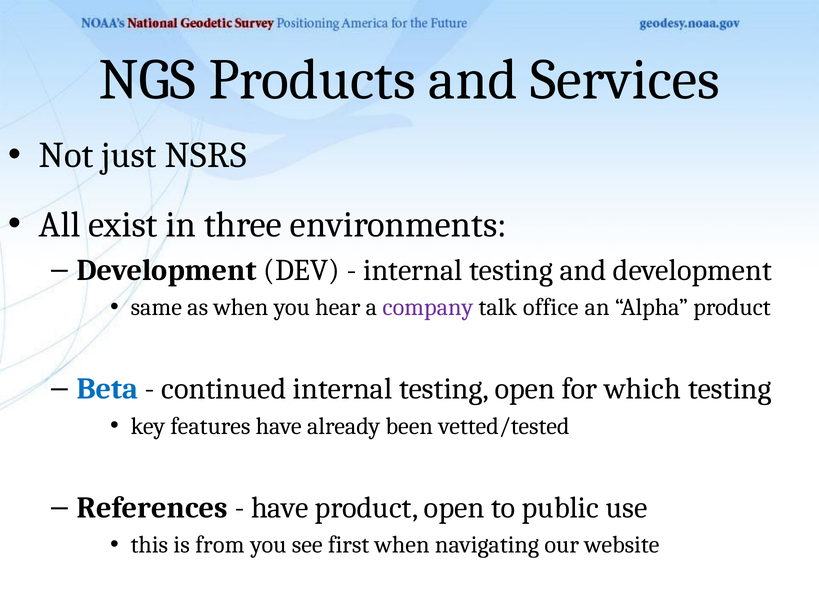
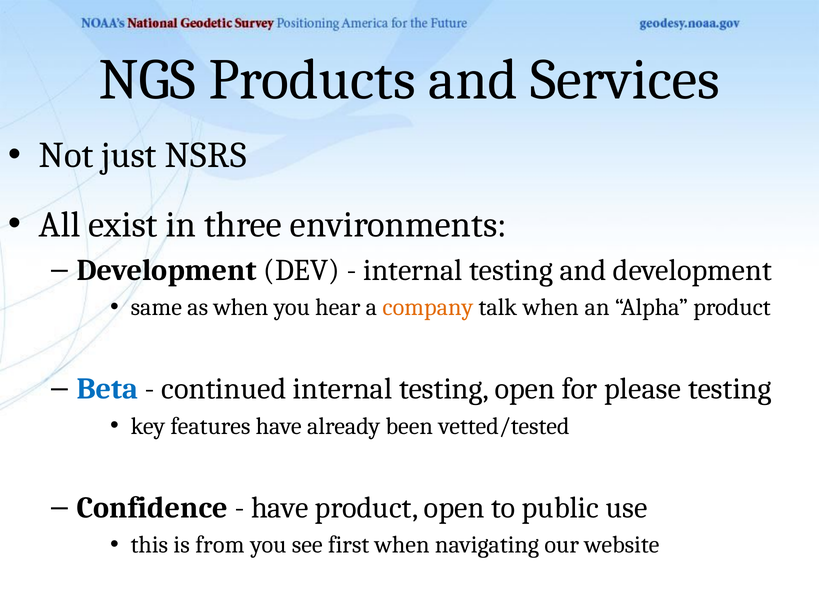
company colour: purple -> orange
talk office: office -> when
which: which -> please
References: References -> Confidence
